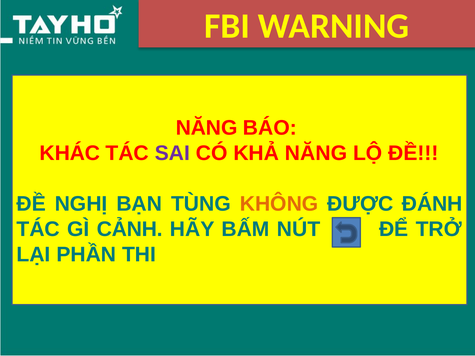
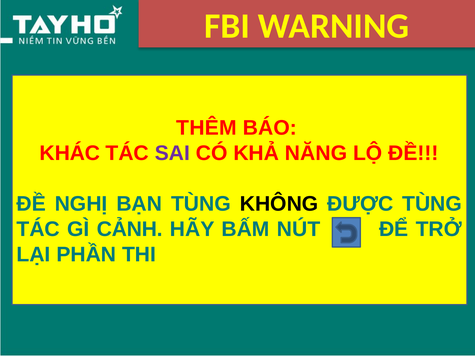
NĂNG at (207, 128): NĂNG -> THÊM
KHÔNG colour: orange -> black
ĐƯỢC ĐÁNH: ĐÁNH -> TÙNG
